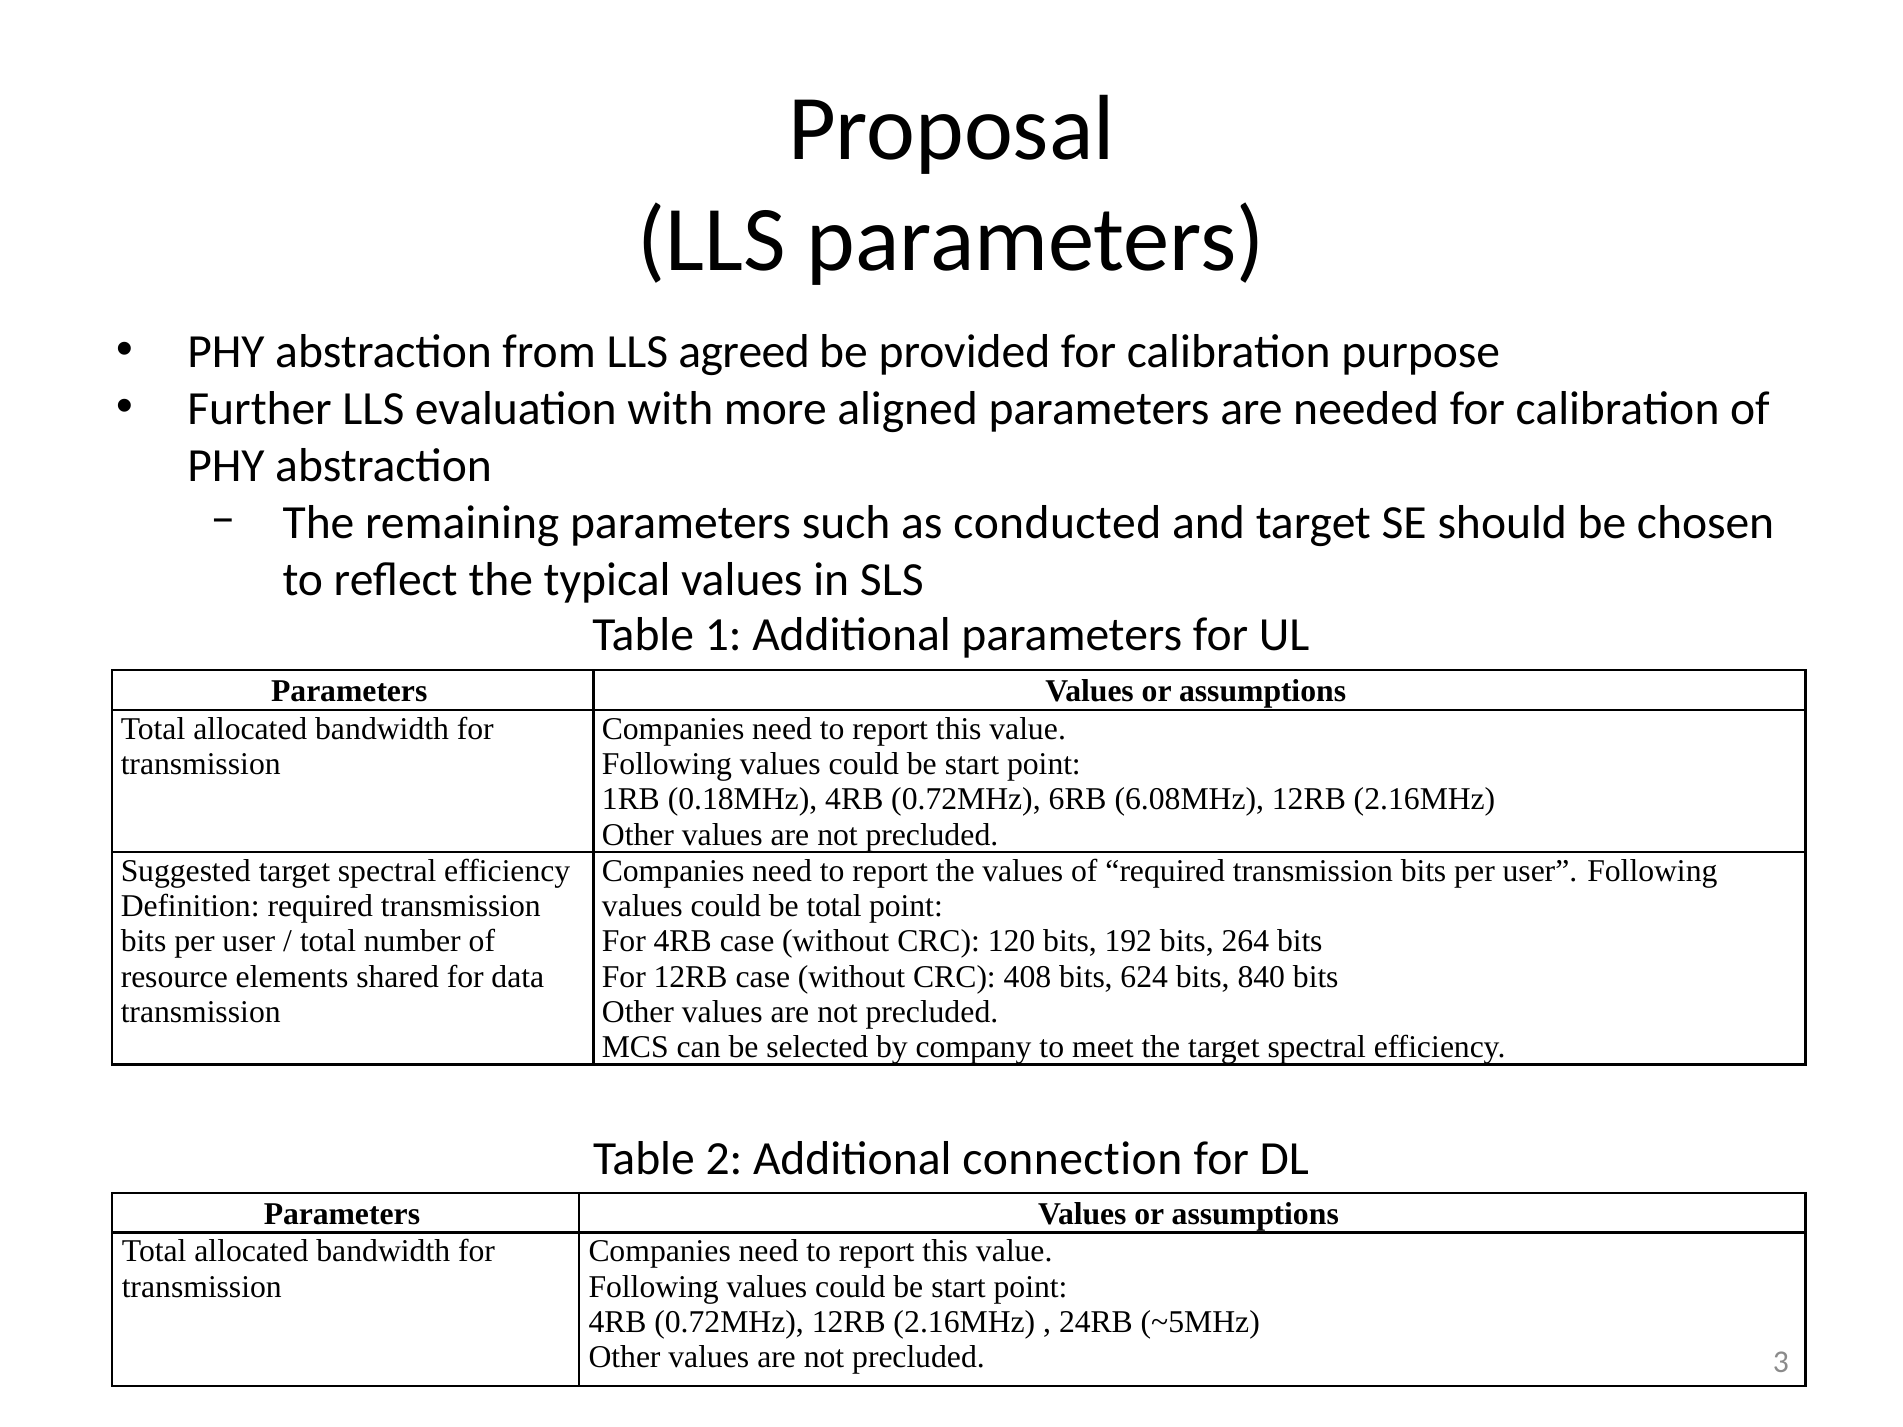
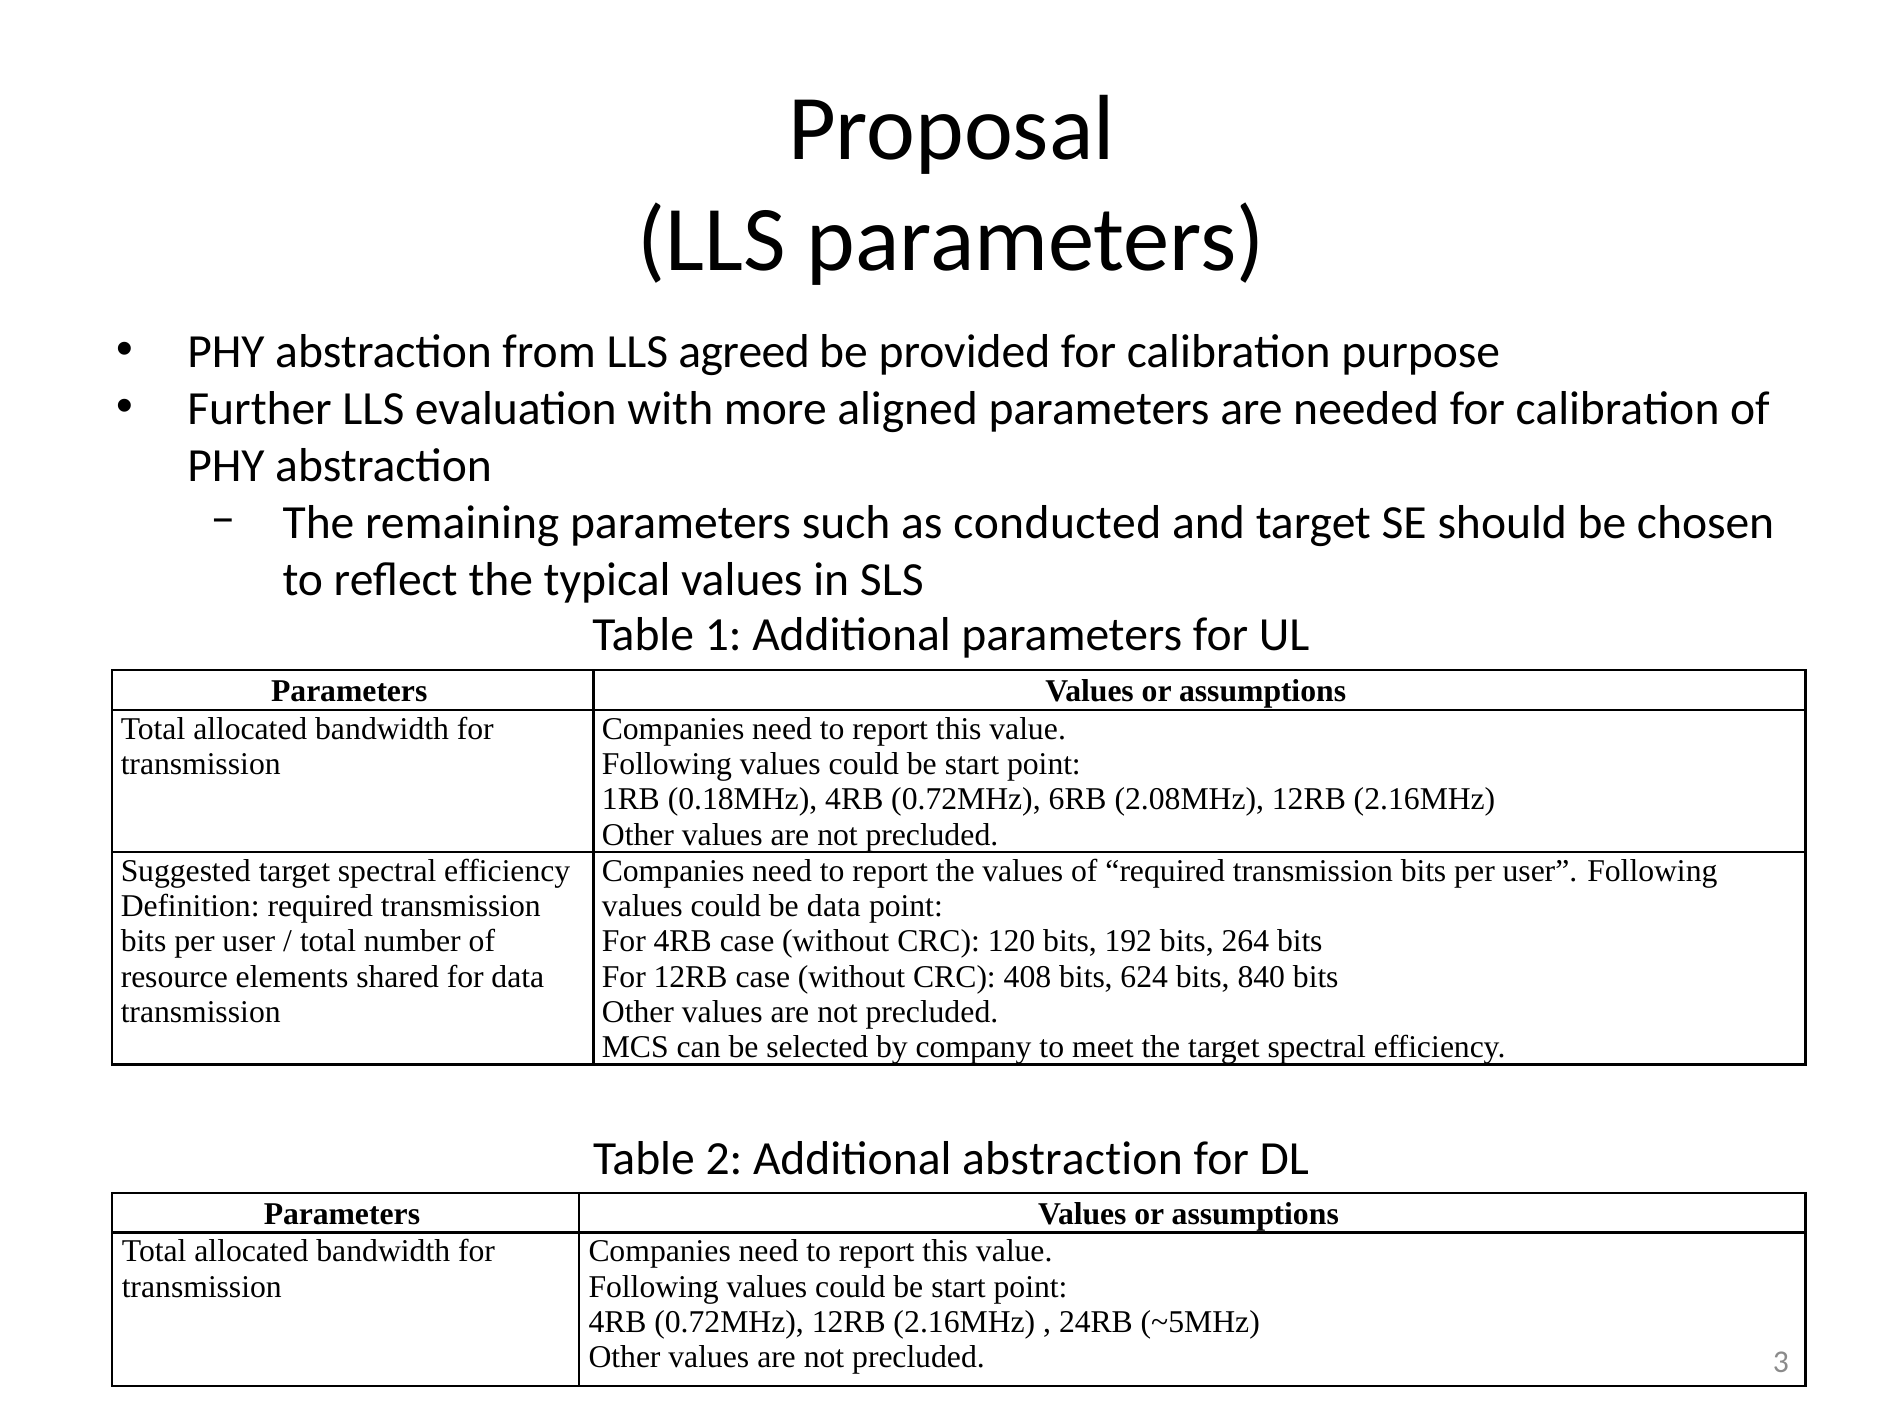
6.08MHz: 6.08MHz -> 2.08MHz
be total: total -> data
Additional connection: connection -> abstraction
